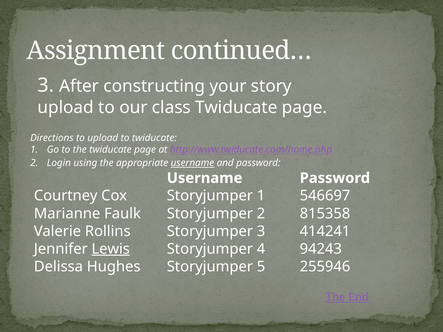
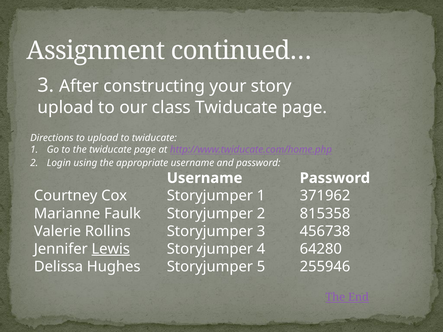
username at (192, 163) underline: present -> none
546697: 546697 -> 371962
414241: 414241 -> 456738
94243: 94243 -> 64280
